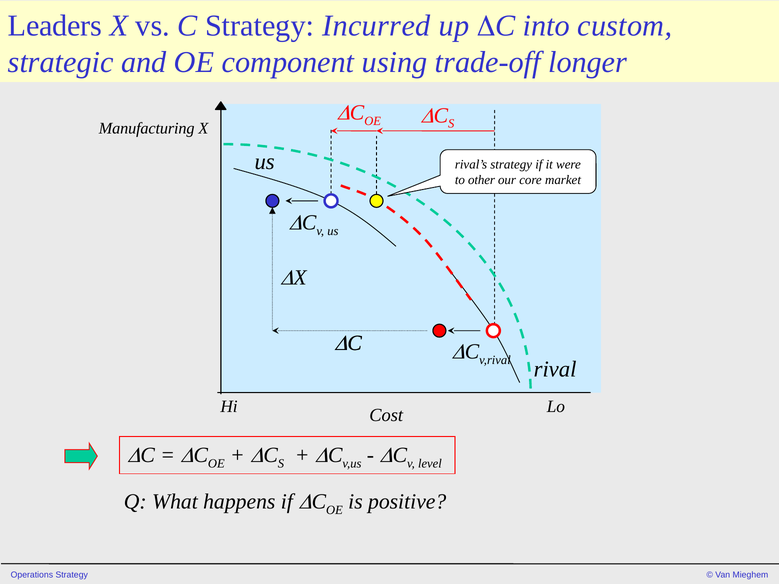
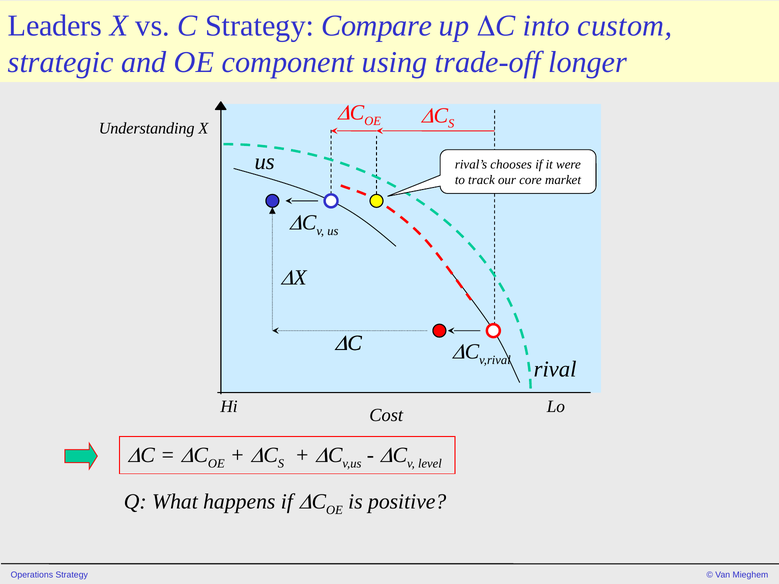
Incurred: Incurred -> Compare
Manufacturing: Manufacturing -> Understanding
rival’s strategy: strategy -> chooses
other: other -> track
